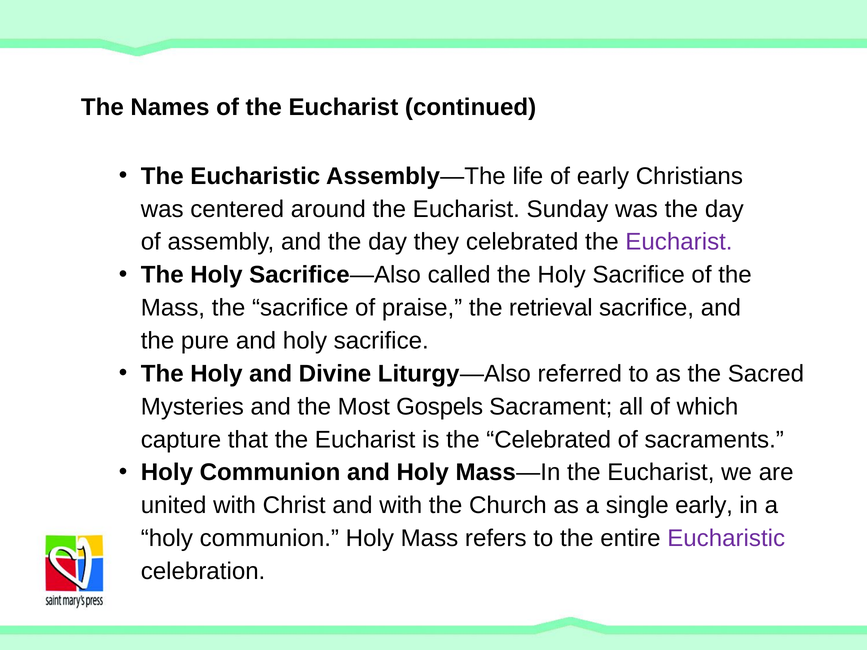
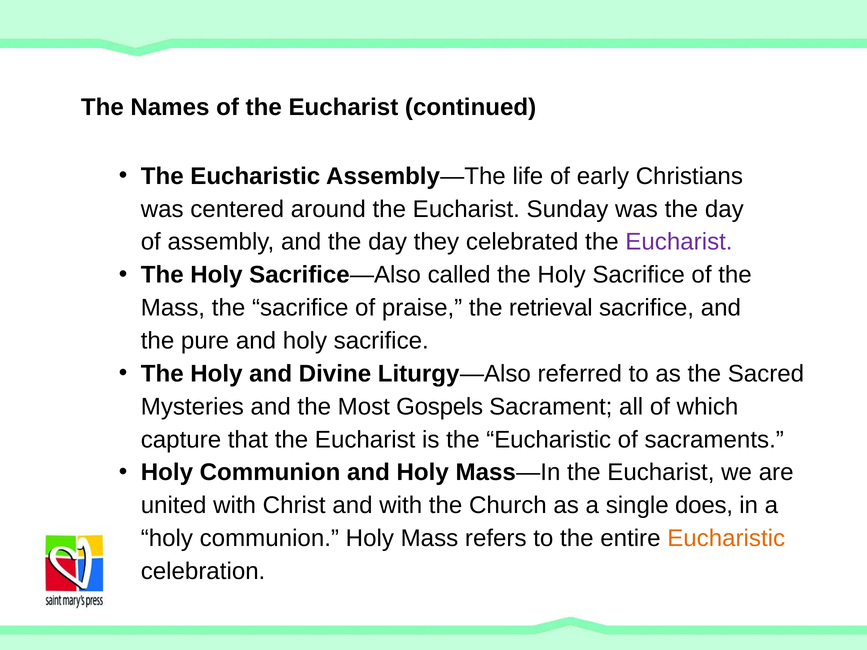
is the Celebrated: Celebrated -> Eucharistic
single early: early -> does
Eucharistic at (726, 539) colour: purple -> orange
